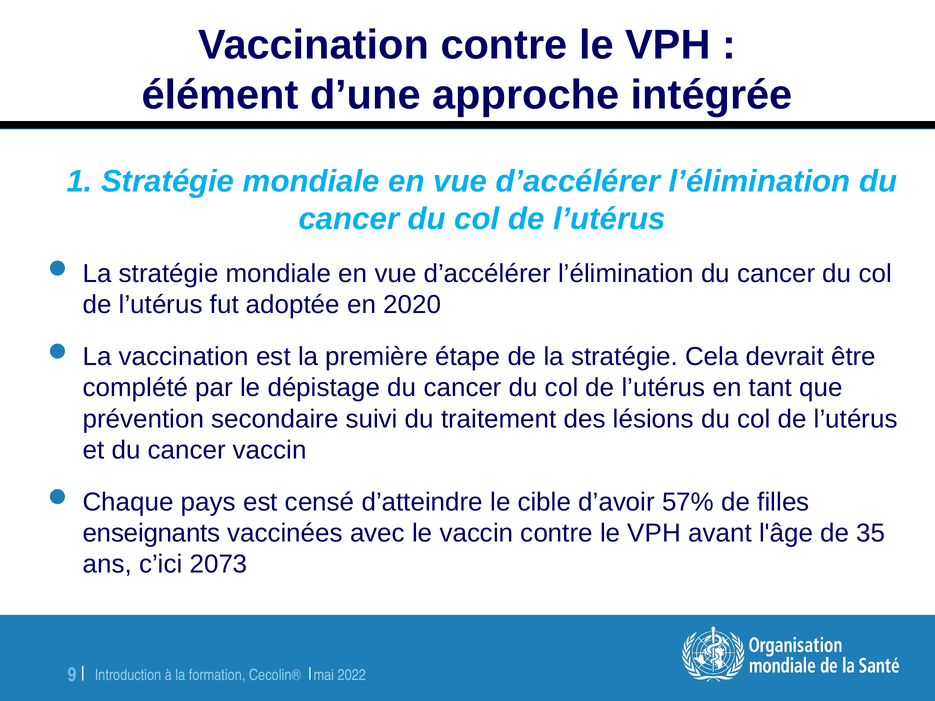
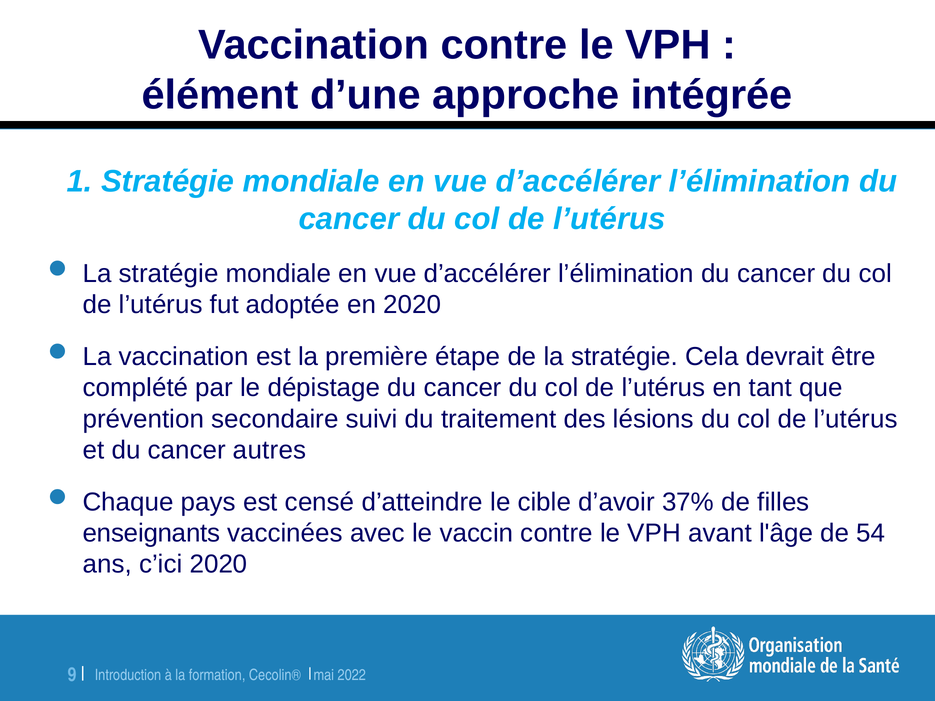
cancer vaccin: vaccin -> autres
57%: 57% -> 37%
35: 35 -> 54
c’ici 2073: 2073 -> 2020
